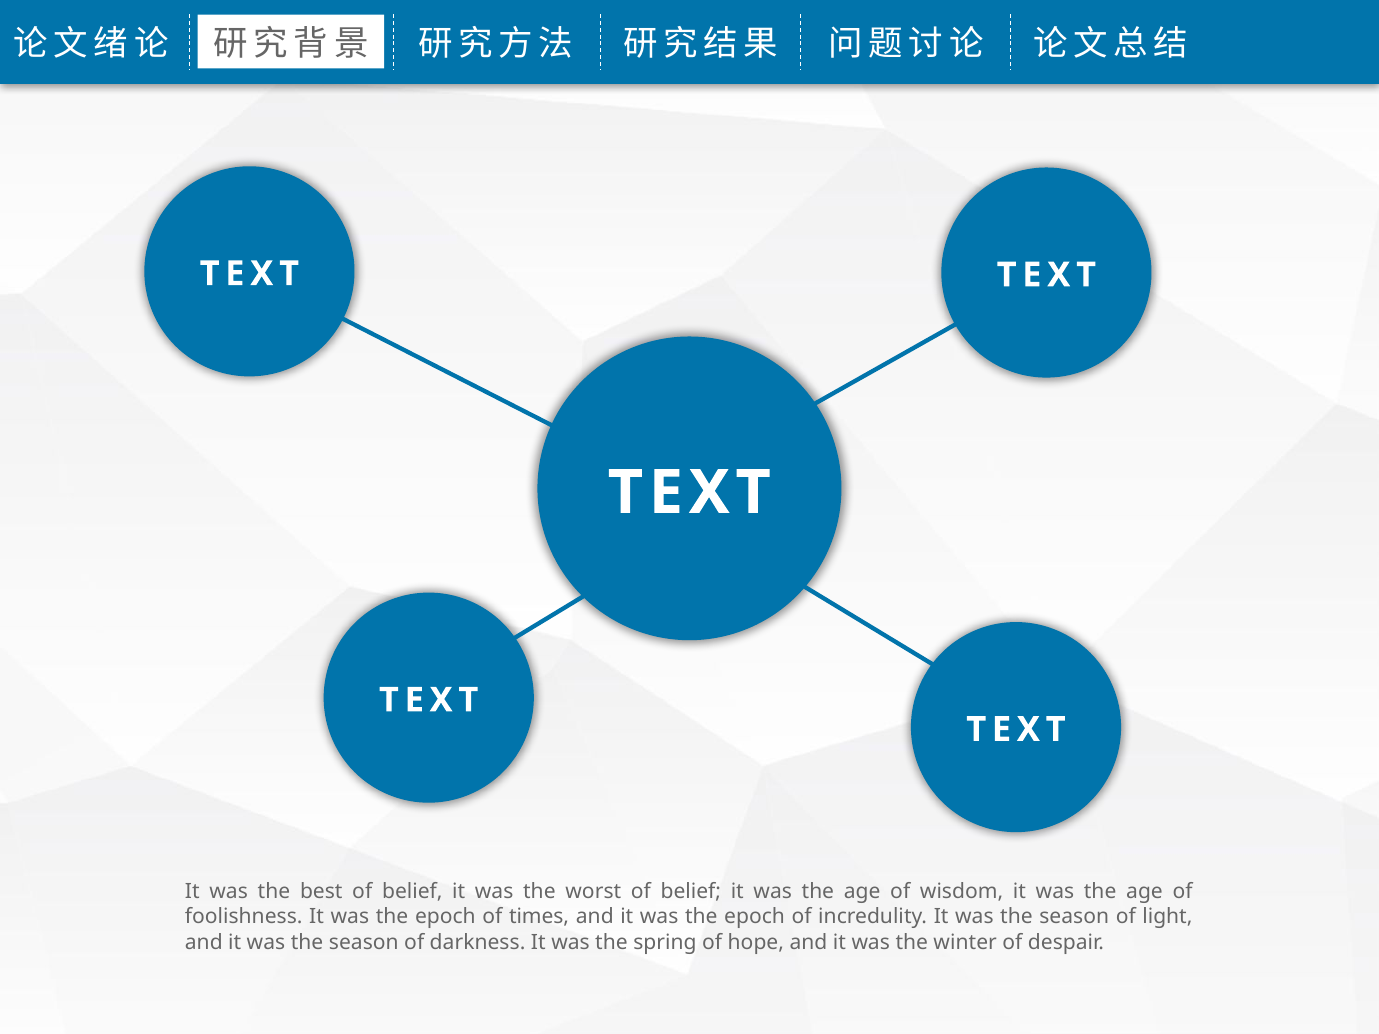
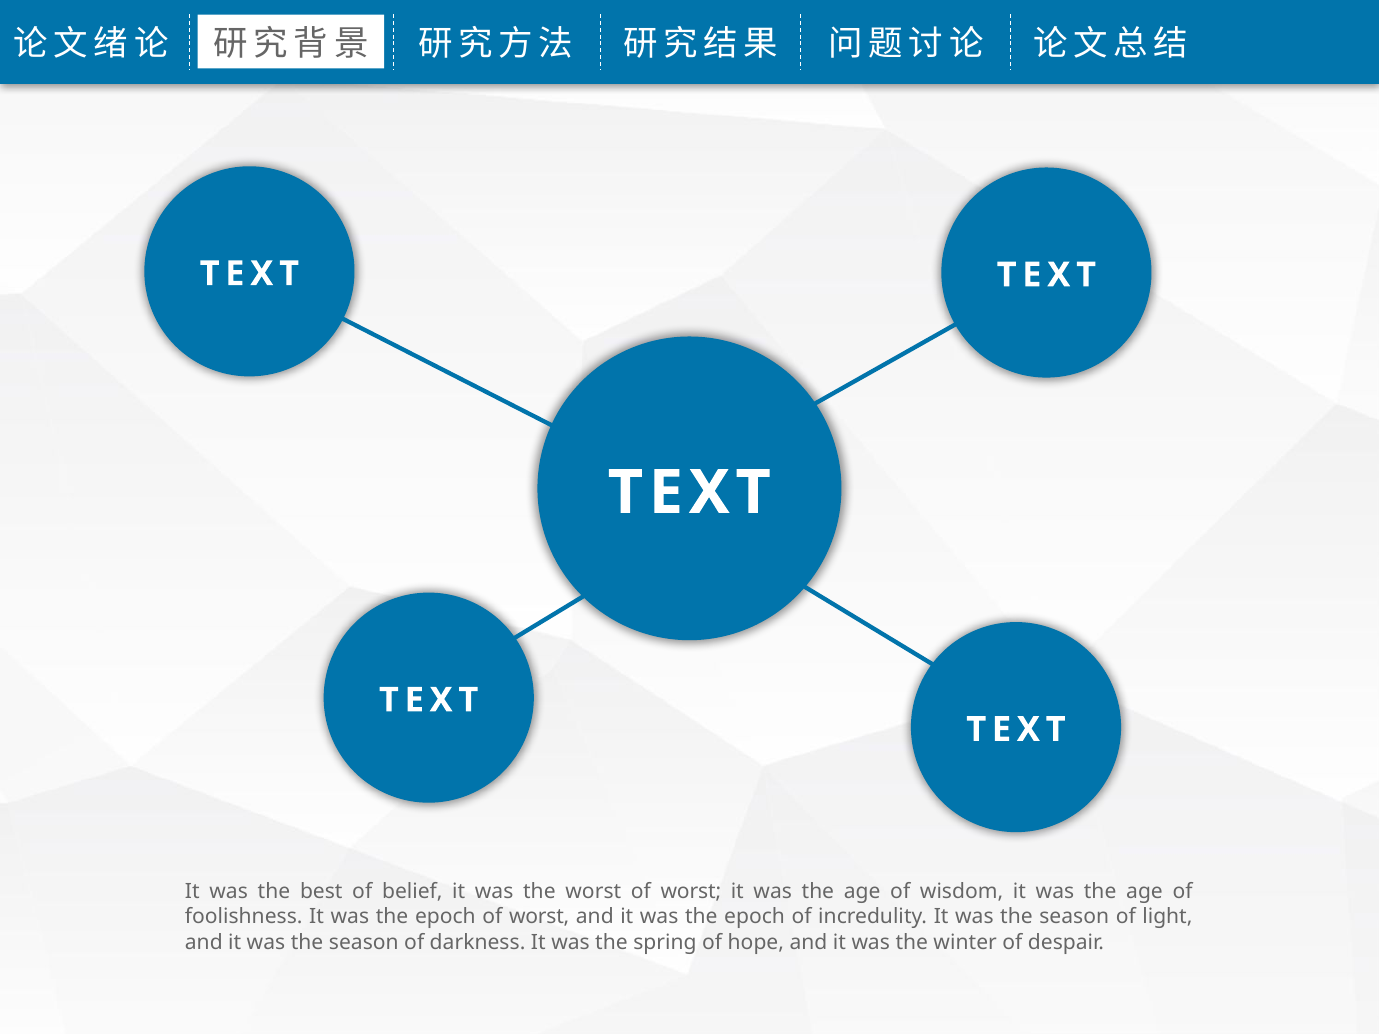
worst of belief: belief -> worst
epoch of times: times -> worst
